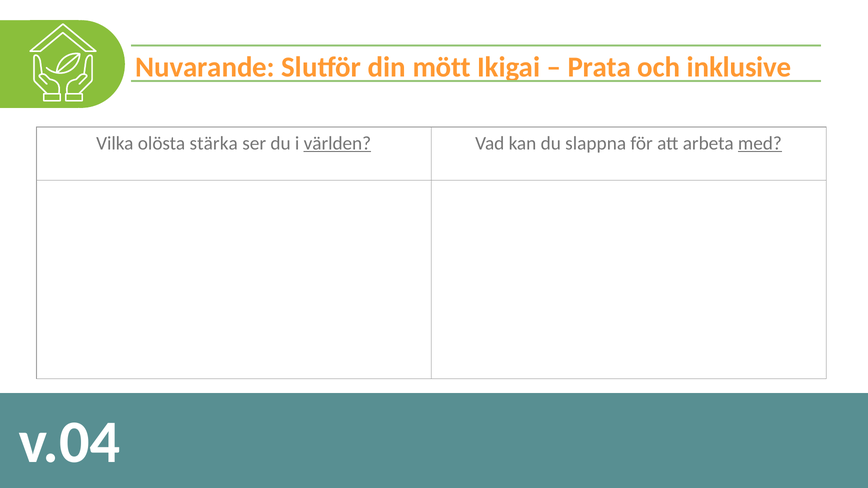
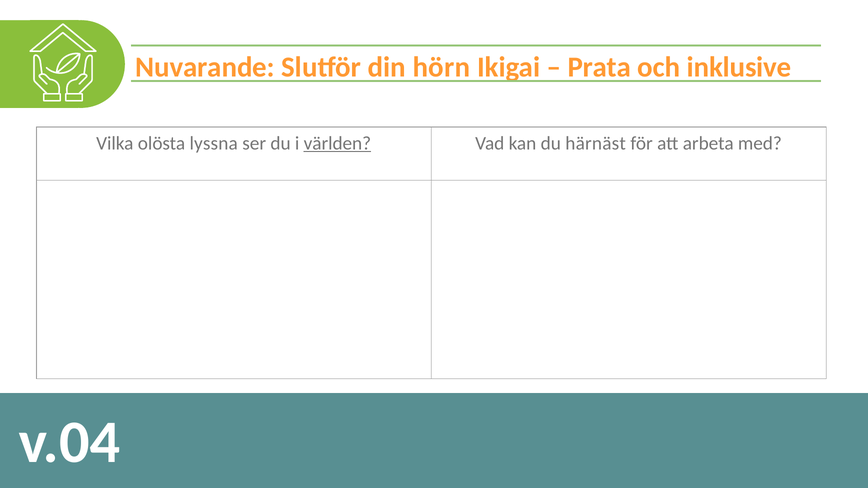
mött: mött -> hörn
stärka: stärka -> lyssna
slappna: slappna -> härnäst
med underline: present -> none
